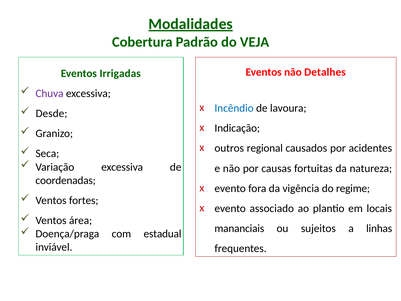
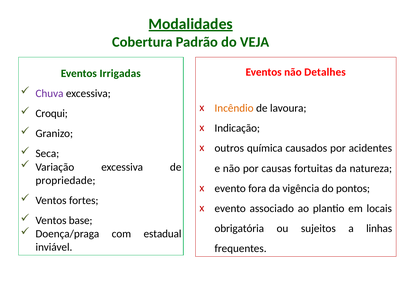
Incêndio colour: blue -> orange
Desde: Desde -> Croqui
regional: regional -> química
coordenadas: coordenadas -> propriedade
regime: regime -> pontos
área: área -> base
mananciais: mananciais -> obrigatória
